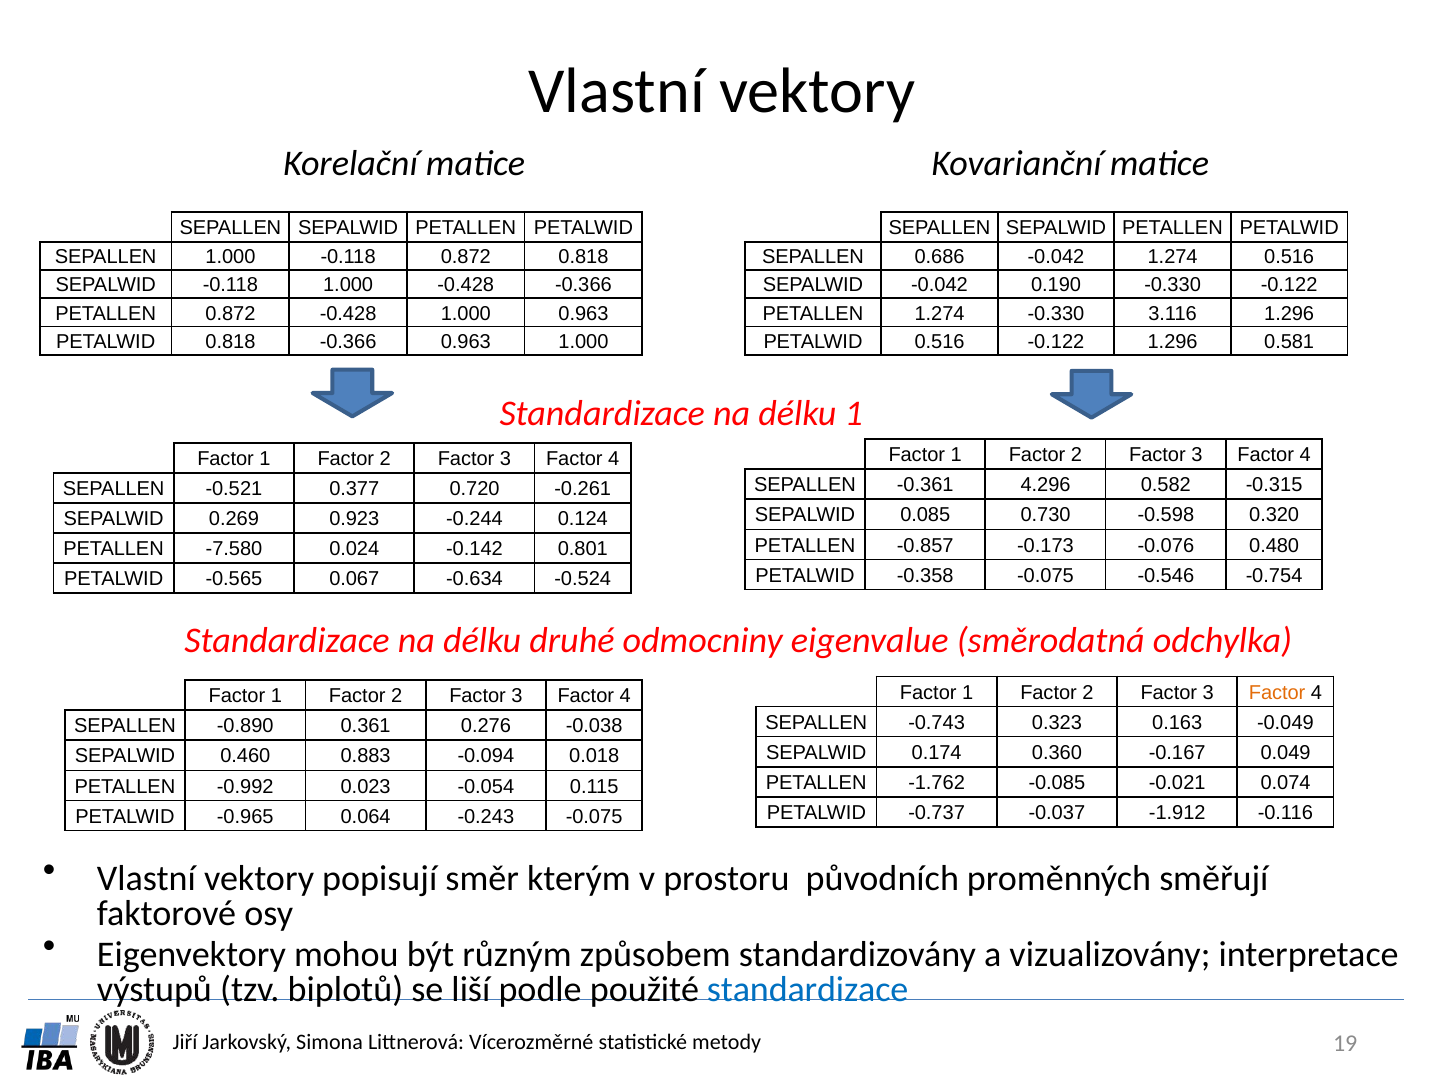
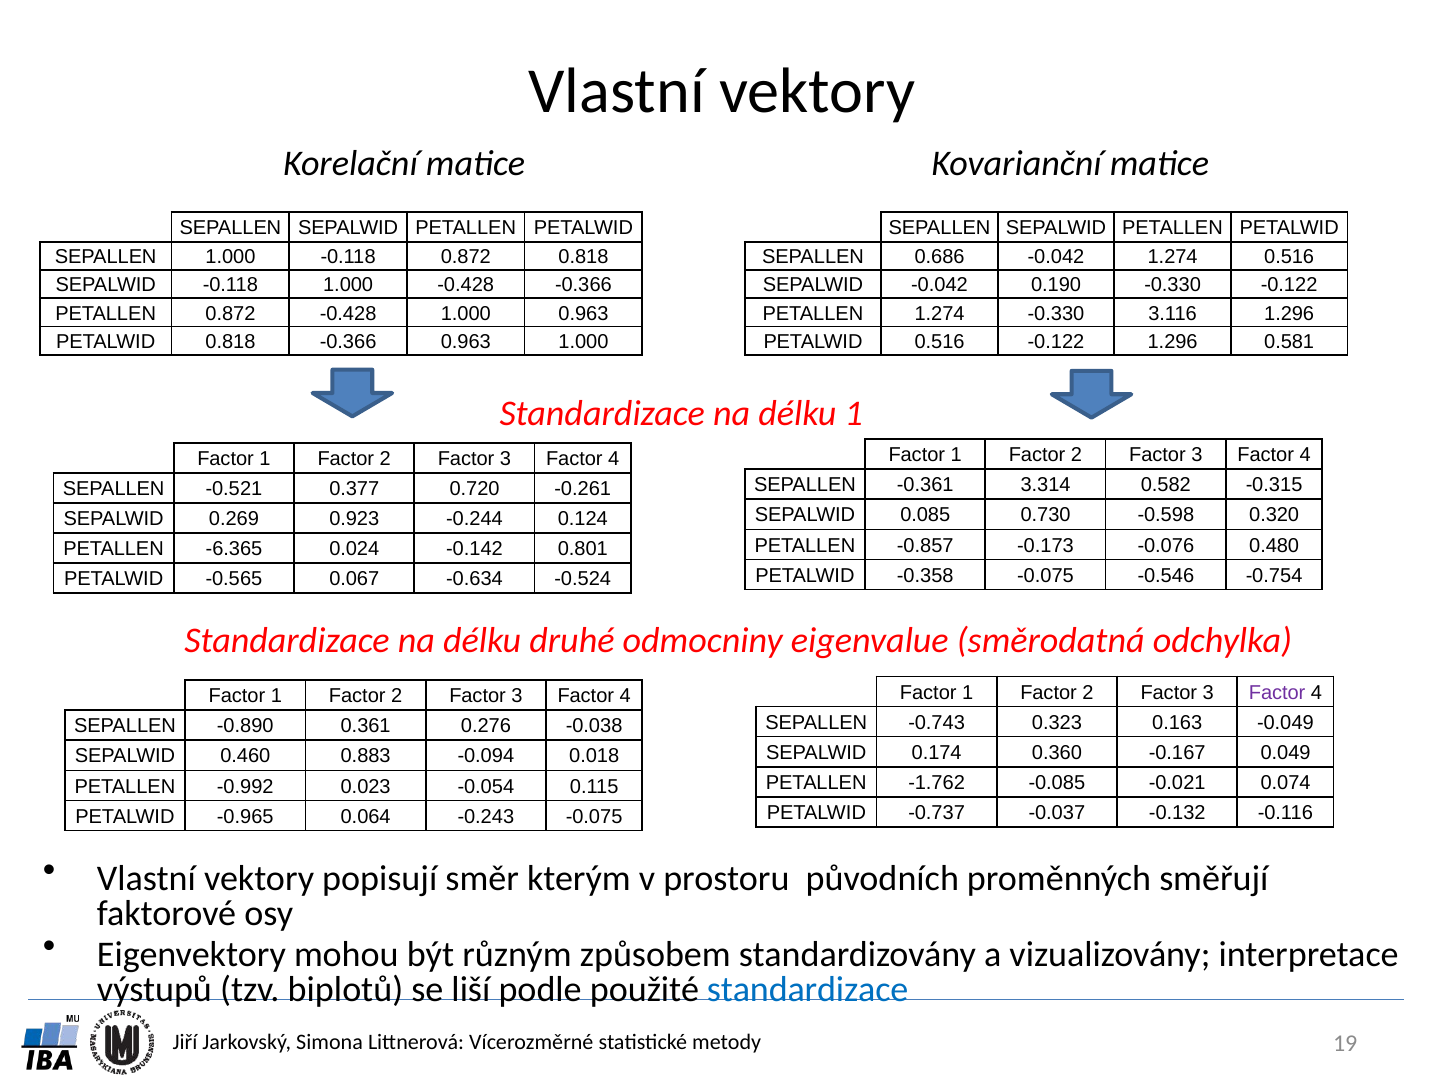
4.296: 4.296 -> 3.314
-7.580: -7.580 -> -6.365
Factor at (1277, 692) colour: orange -> purple
-1.912: -1.912 -> -0.132
